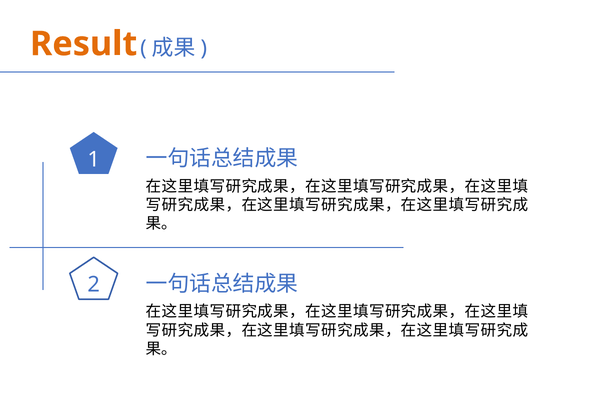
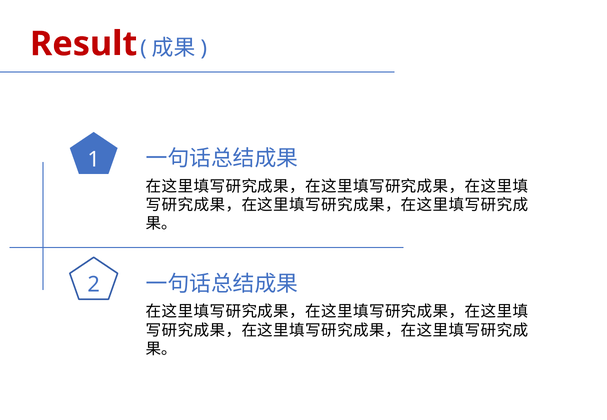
Result colour: orange -> red
